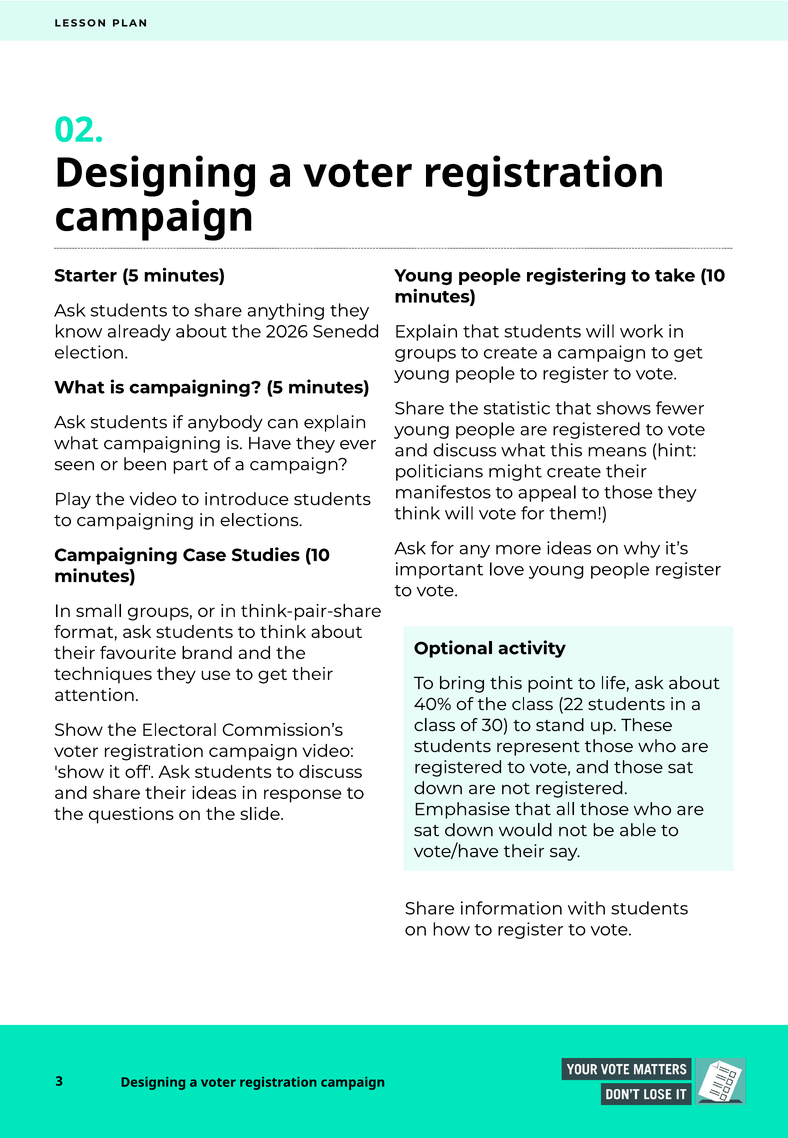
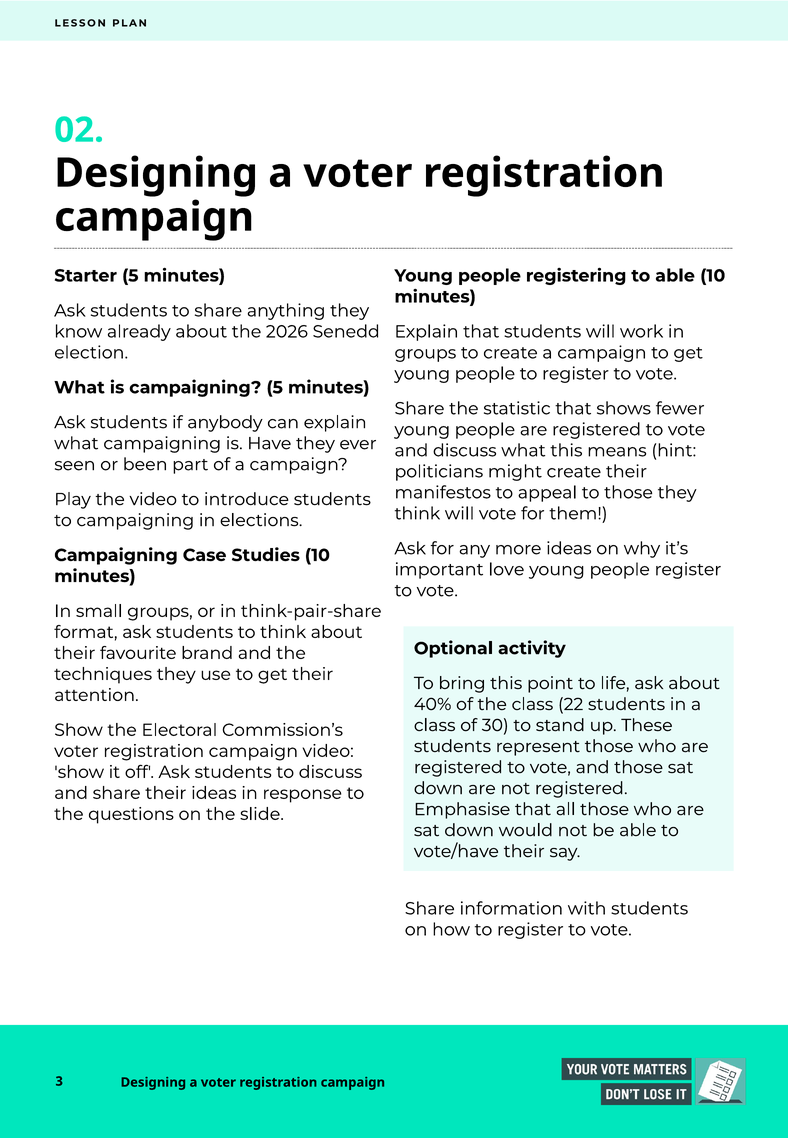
to take: take -> able
